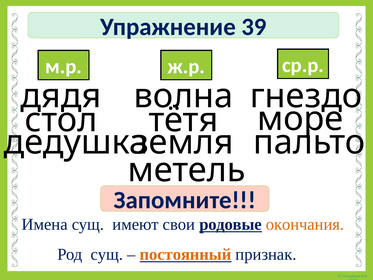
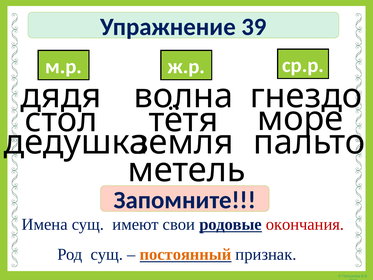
окончания colour: orange -> red
